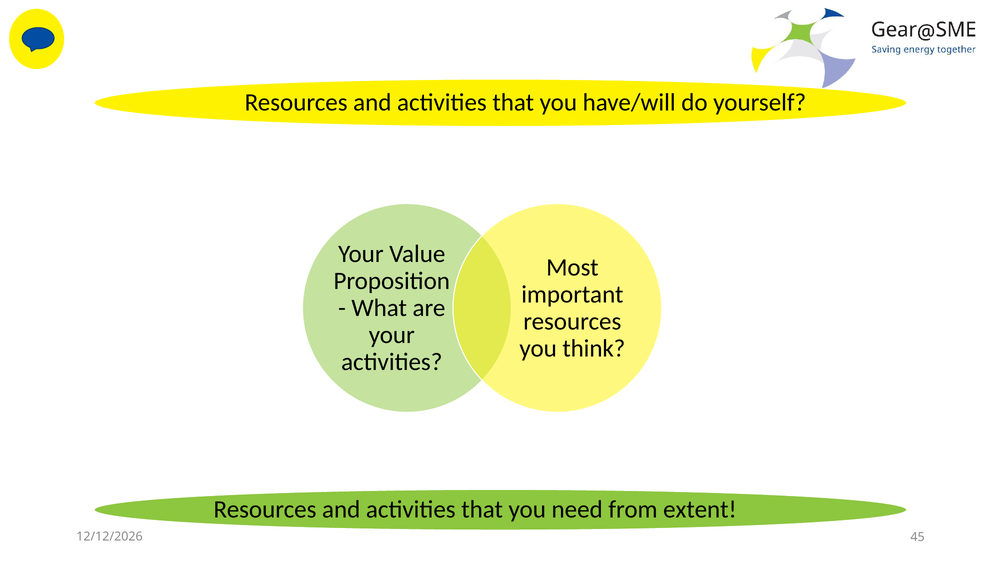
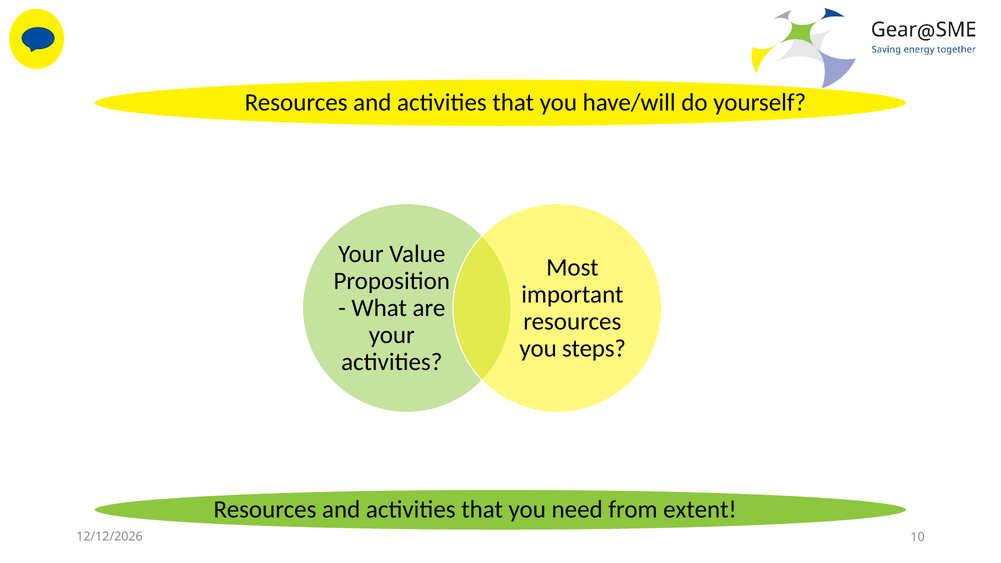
think: think -> steps
45: 45 -> 10
